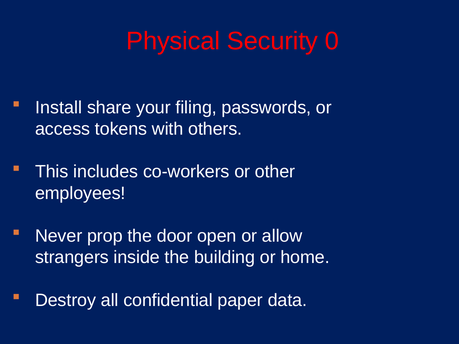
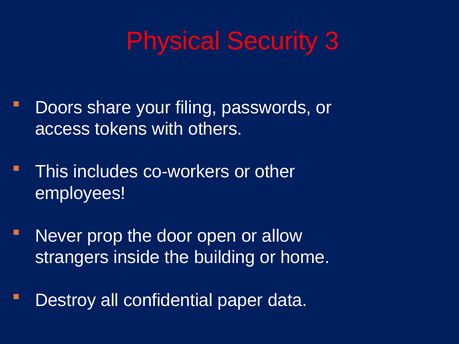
0: 0 -> 3
Install: Install -> Doors
